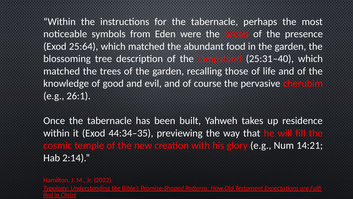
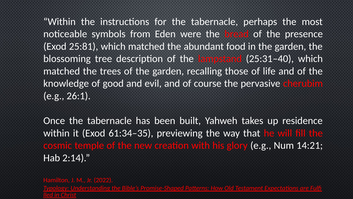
25:64: 25:64 -> 25:81
44:34–35: 44:34–35 -> 61:34–35
